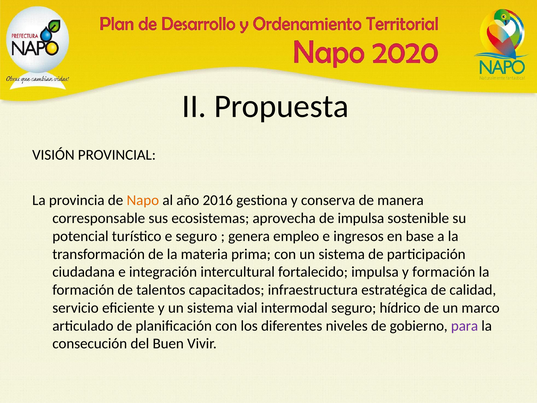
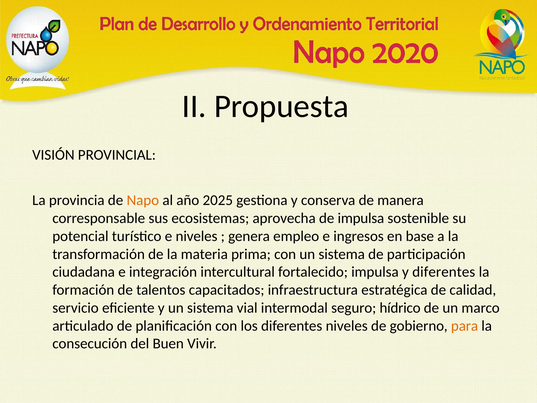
2016: 2016 -> 2025
e seguro: seguro -> niveles
y formación: formación -> diferentes
para colour: purple -> orange
